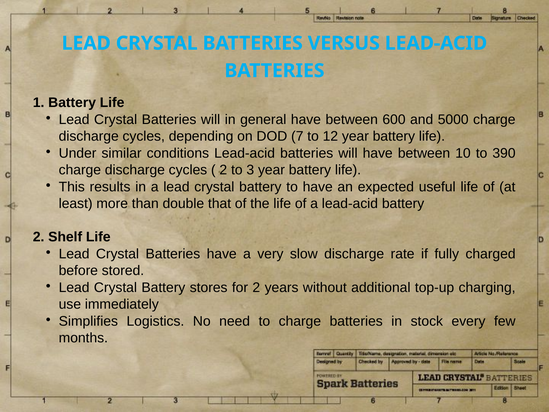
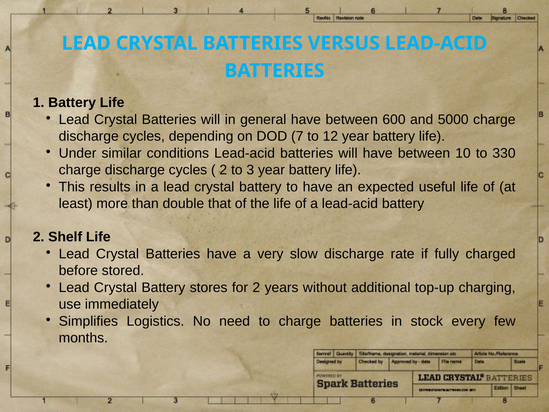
390: 390 -> 330
